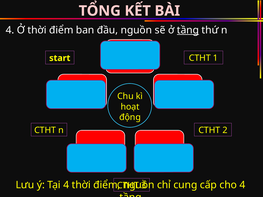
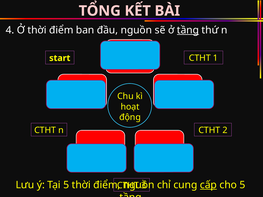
Tại 4: 4 -> 5
cấp underline: none -> present
cho 4: 4 -> 5
